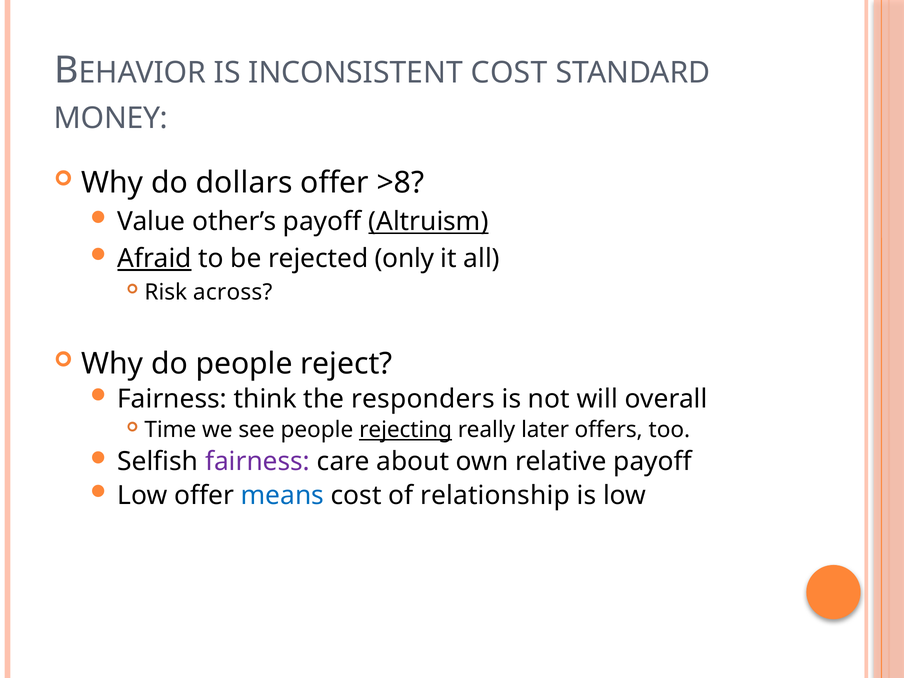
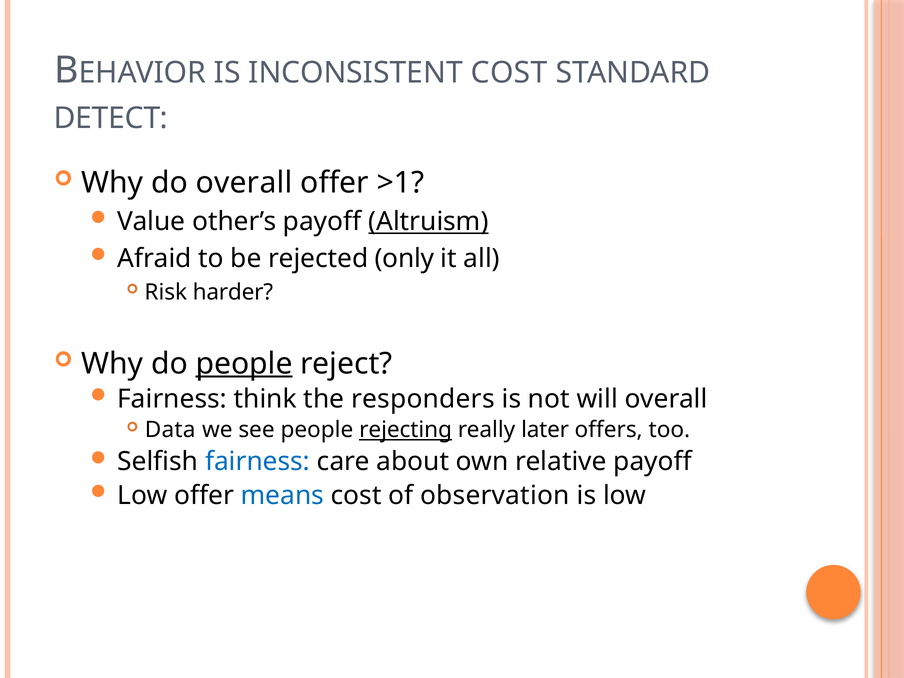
MONEY: MONEY -> DETECT
do dollars: dollars -> overall
>8: >8 -> >1
Afraid underline: present -> none
across: across -> harder
people at (244, 364) underline: none -> present
Time: Time -> Data
fairness at (258, 462) colour: purple -> blue
relationship: relationship -> observation
